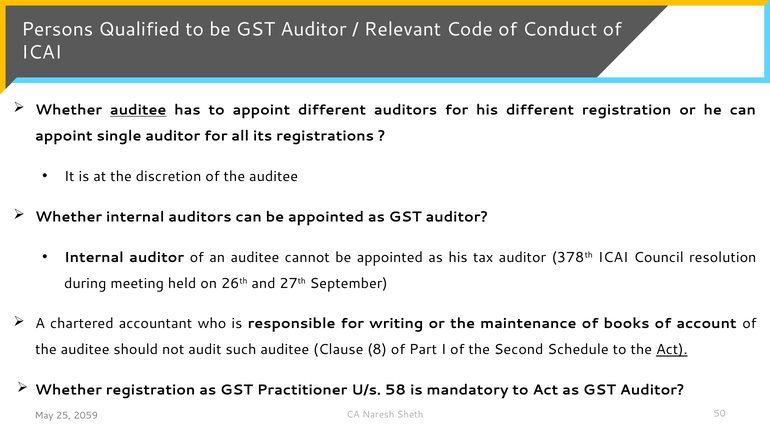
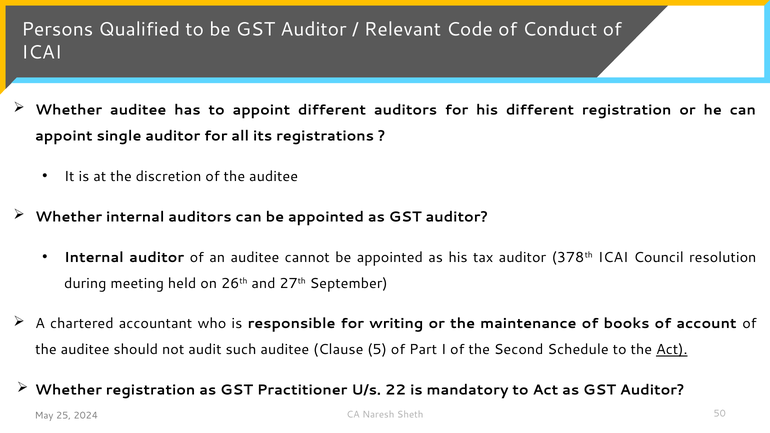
auditee at (138, 110) underline: present -> none
8: 8 -> 5
58: 58 -> 22
2059: 2059 -> 2024
